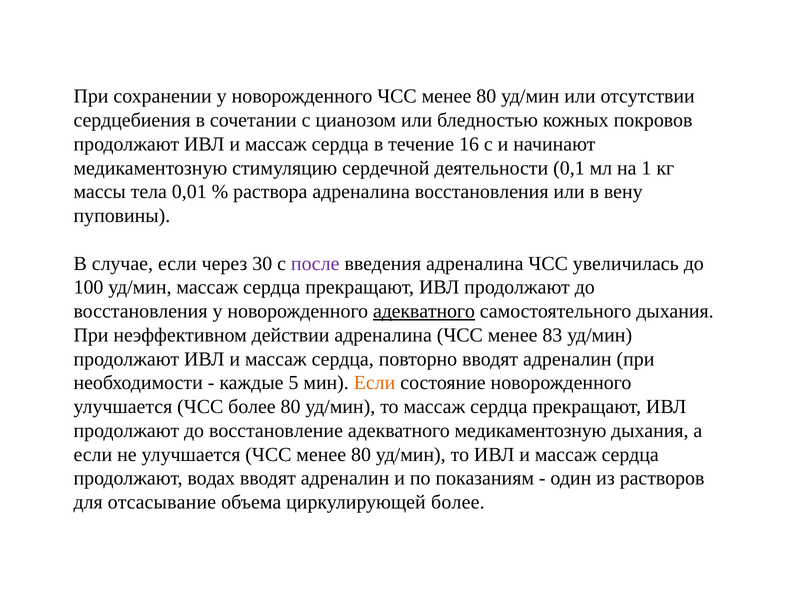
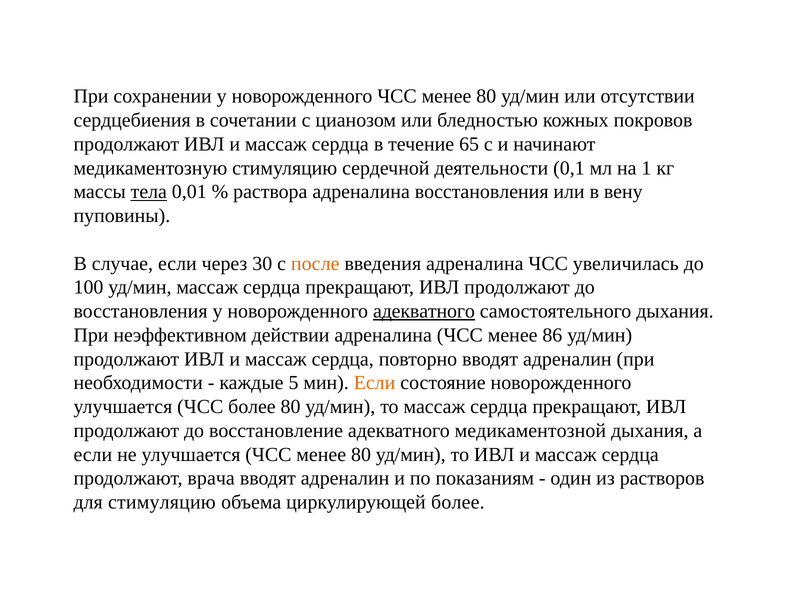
16: 16 -> 65
тела underline: none -> present
после colour: purple -> orange
83: 83 -> 86
адекватного медикаментозную: медикаментозную -> медикаментозной
водах: водах -> врача
для отсасывание: отсасывание -> стимуляцию
